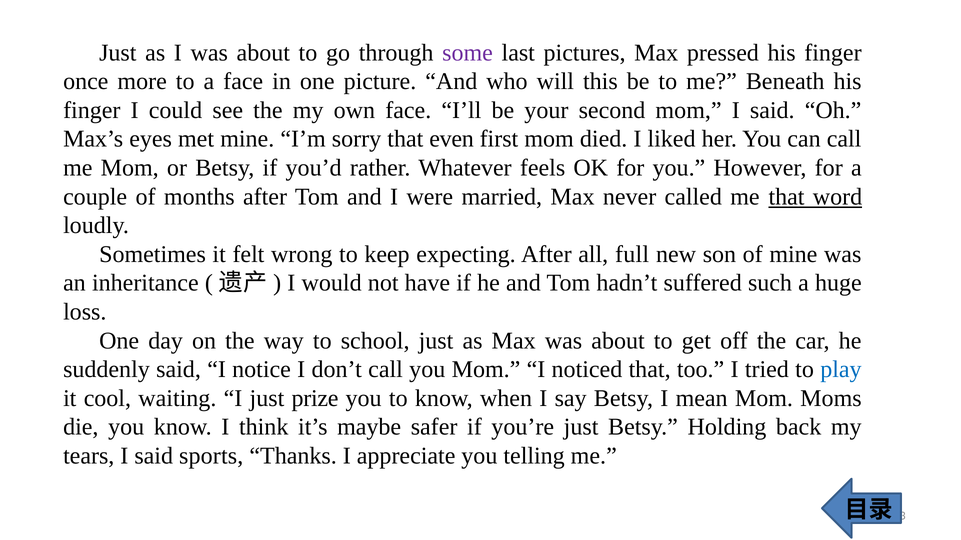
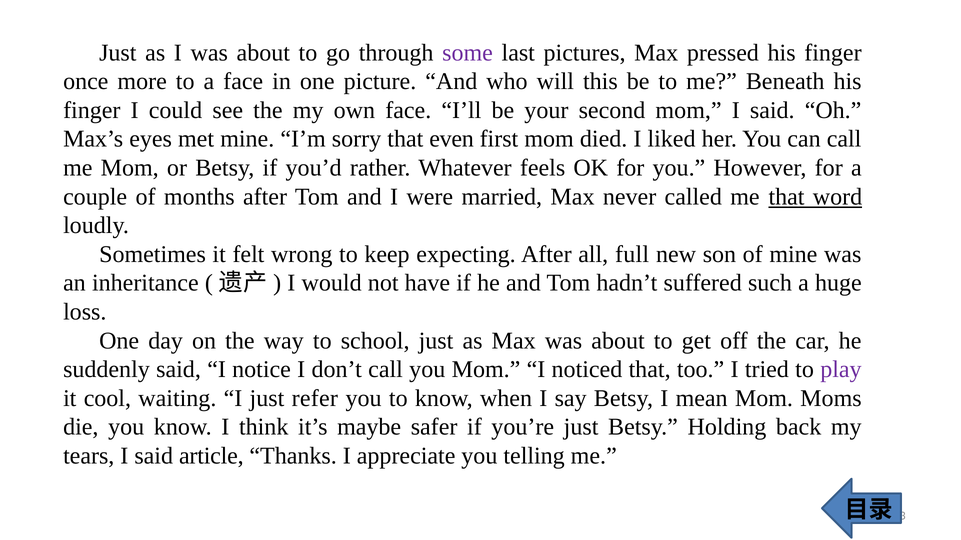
play colour: blue -> purple
prize: prize -> refer
sports: sports -> article
